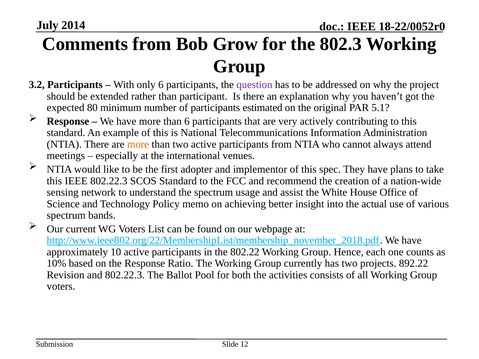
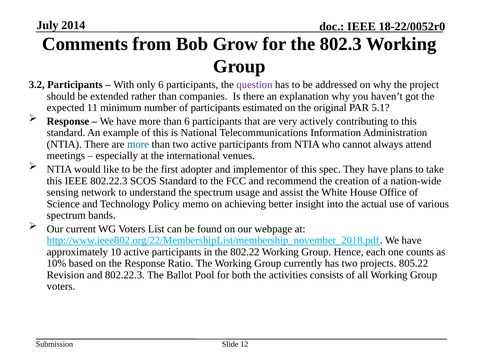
participant: participant -> companies
80: 80 -> 11
more at (138, 144) colour: orange -> blue
892.22: 892.22 -> 805.22
